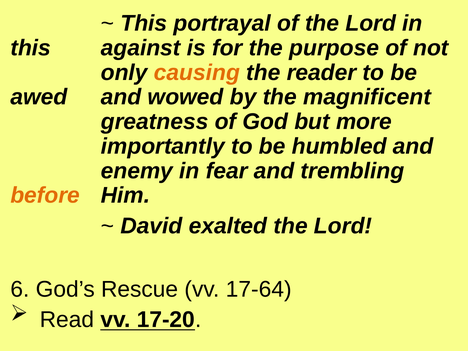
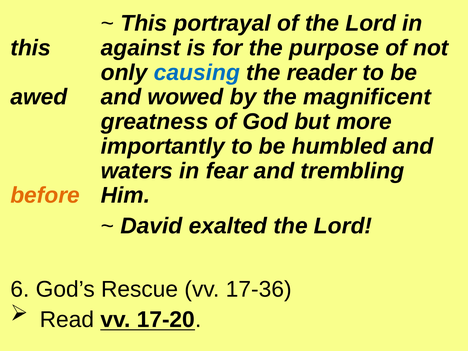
causing colour: orange -> blue
enemy: enemy -> waters
17-64: 17-64 -> 17-36
